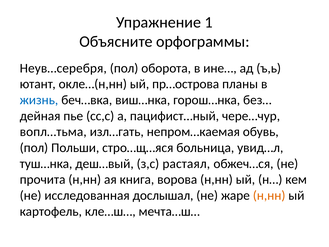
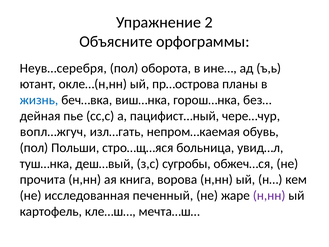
1: 1 -> 2
вопл…тьма: вопл…тьма -> вопл…жгуч
растаял: растаял -> сугробы
дослышал: дослышал -> печенный
н,нн at (269, 195) colour: orange -> purple
